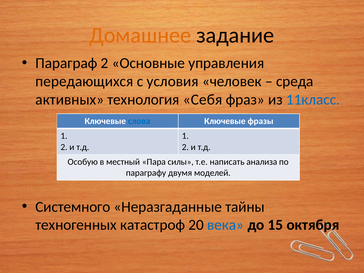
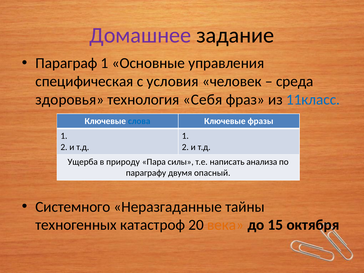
Домашнее colour: orange -> purple
Параграф 2: 2 -> 1
передающихся: передающихся -> специфическая
активных: активных -> здоровья
Особую: Особую -> Ущерба
местный: местный -> природу
моделей: моделей -> опасный
века colour: blue -> orange
